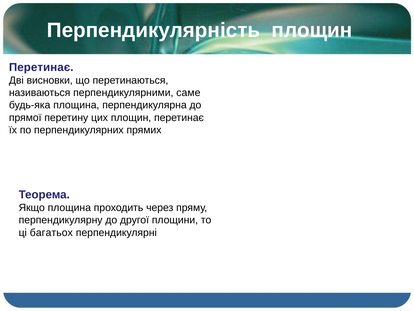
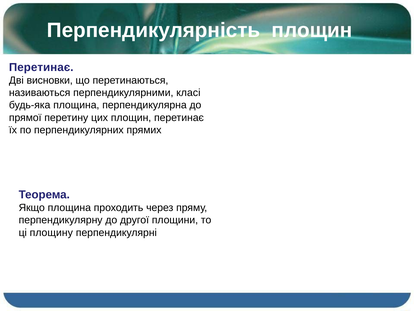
саме: саме -> класі
багатьох: багатьох -> площину
